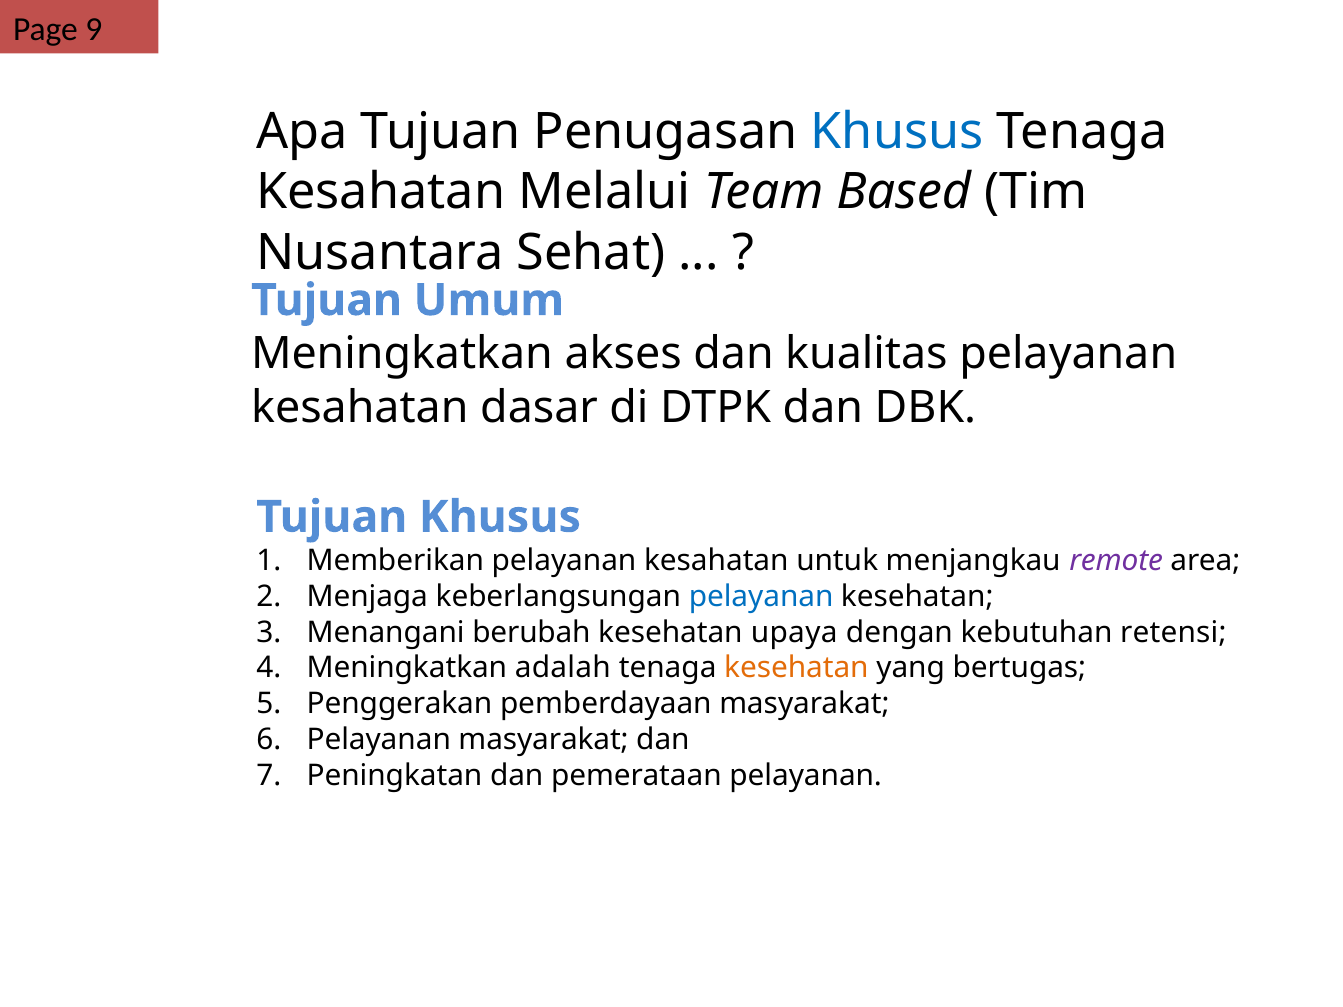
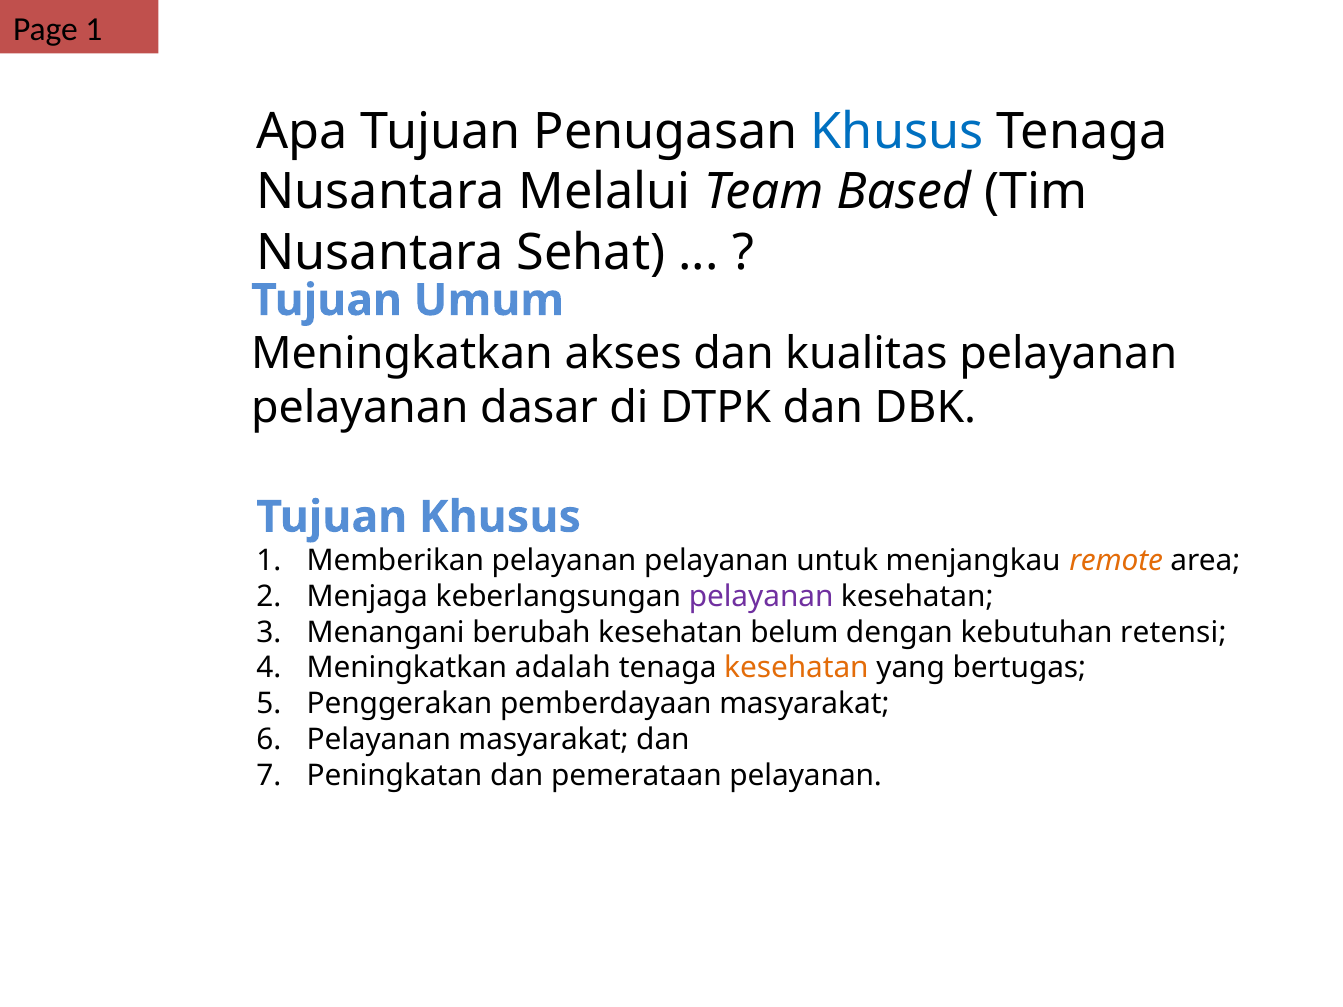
Page 9: 9 -> 1
Kesahatan at (381, 192): Kesahatan -> Nusantara
kesahatan at (360, 408): kesahatan -> pelayanan
Memberikan pelayanan kesahatan: kesahatan -> pelayanan
remote colour: purple -> orange
pelayanan at (761, 597) colour: blue -> purple
upaya: upaya -> belum
